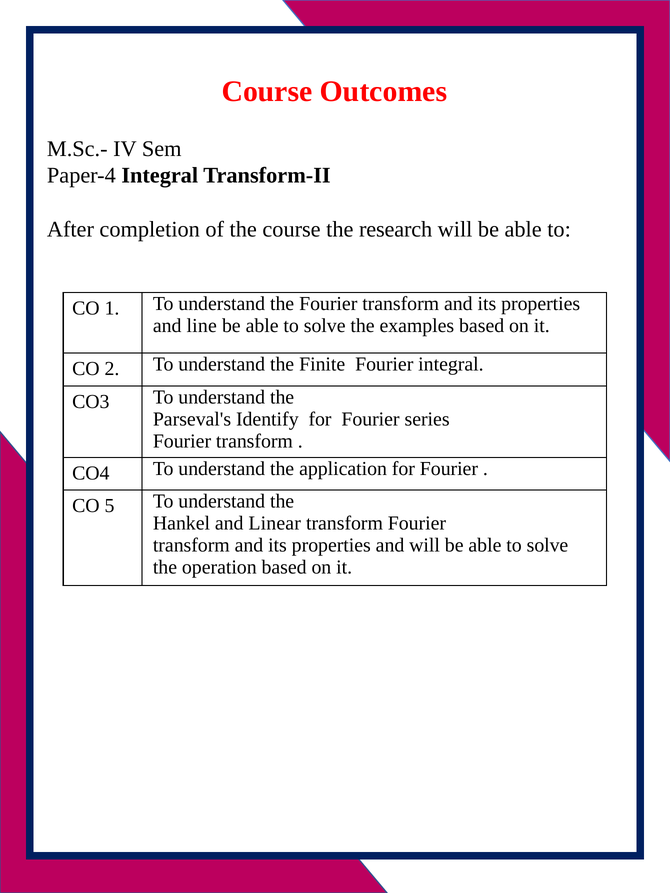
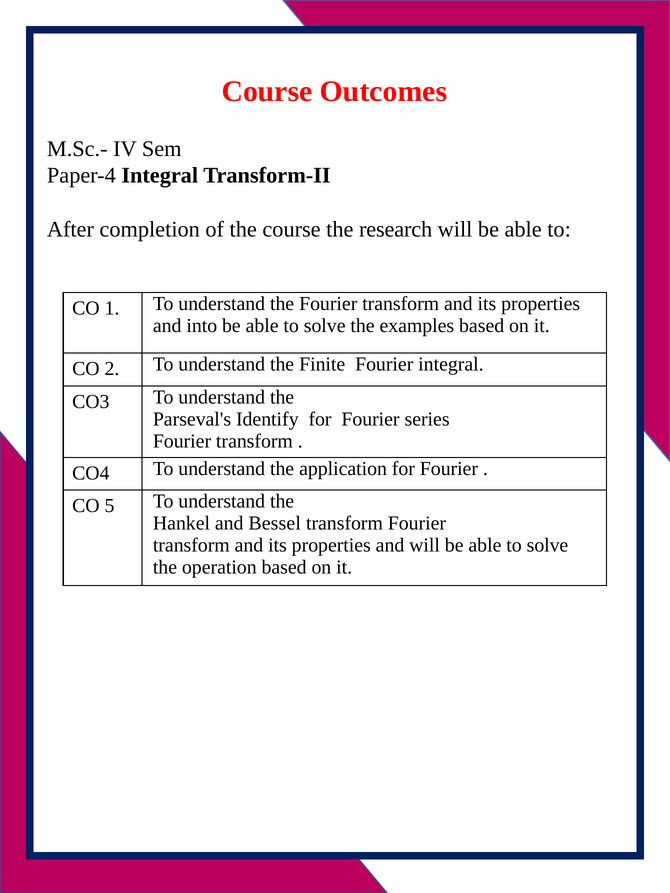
line: line -> into
Linear: Linear -> Bessel
